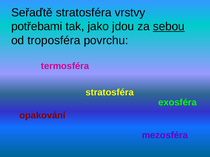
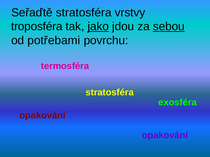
potřebami: potřebami -> troposféra
jako underline: none -> present
troposféra: troposféra -> potřebami
mezosféra at (165, 136): mezosféra -> opakování
